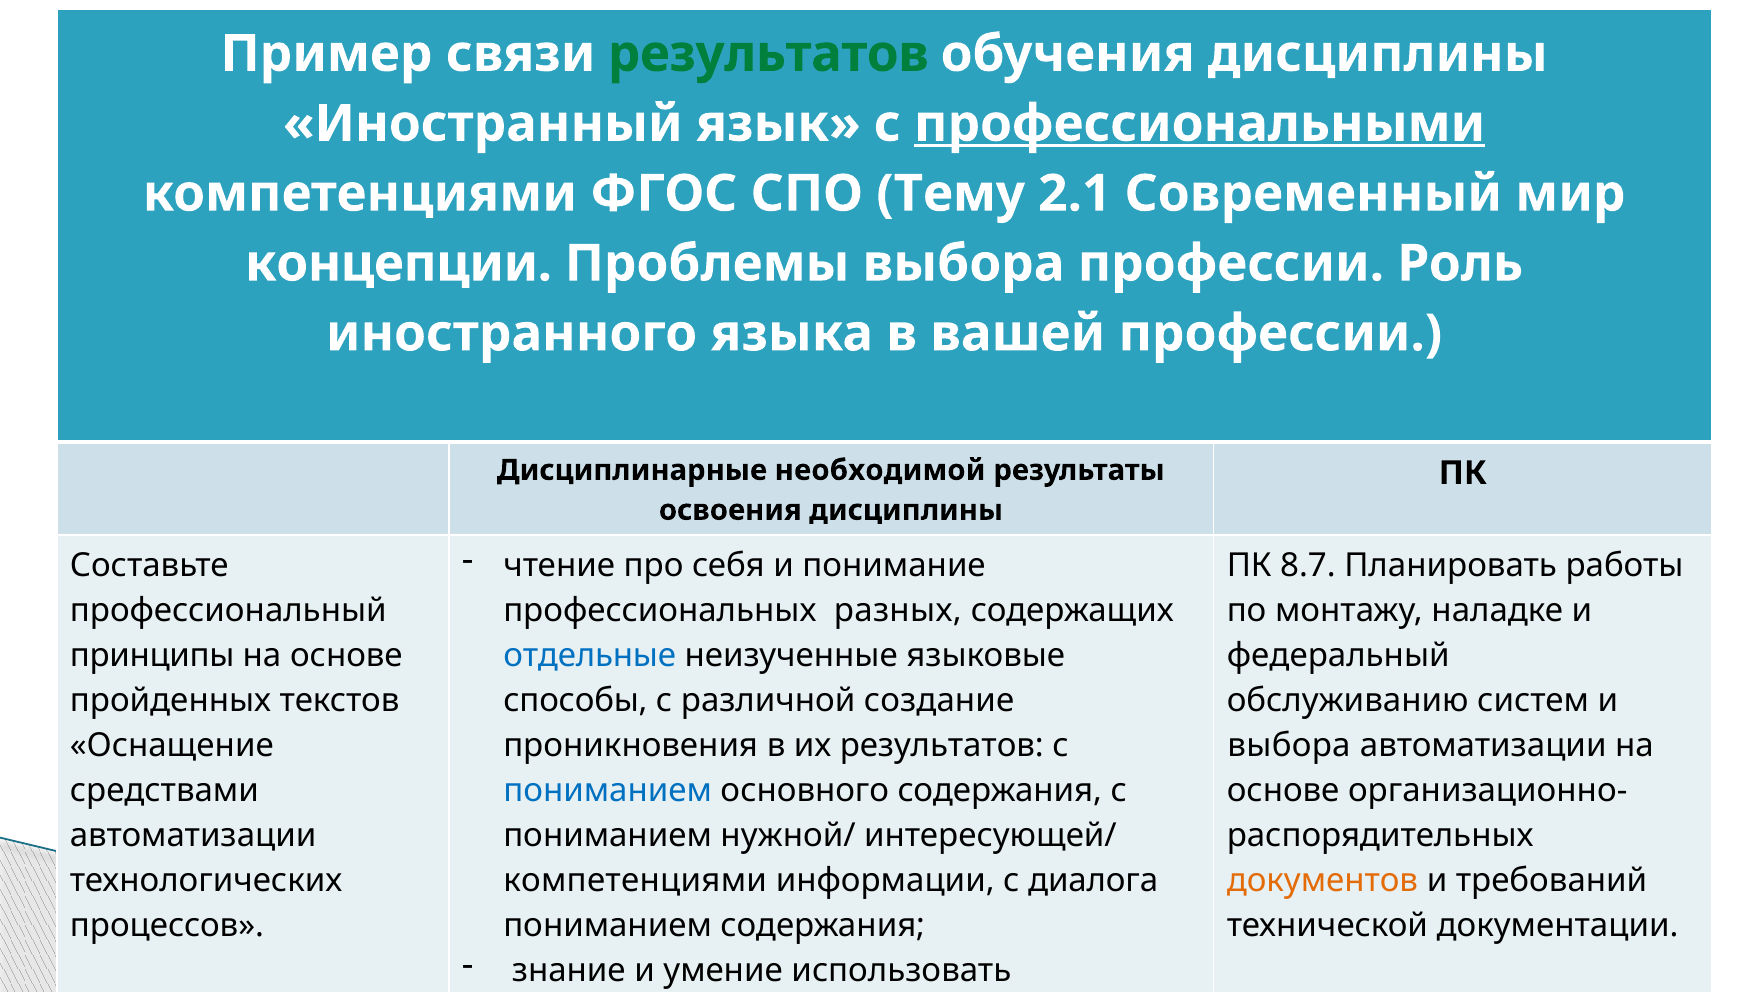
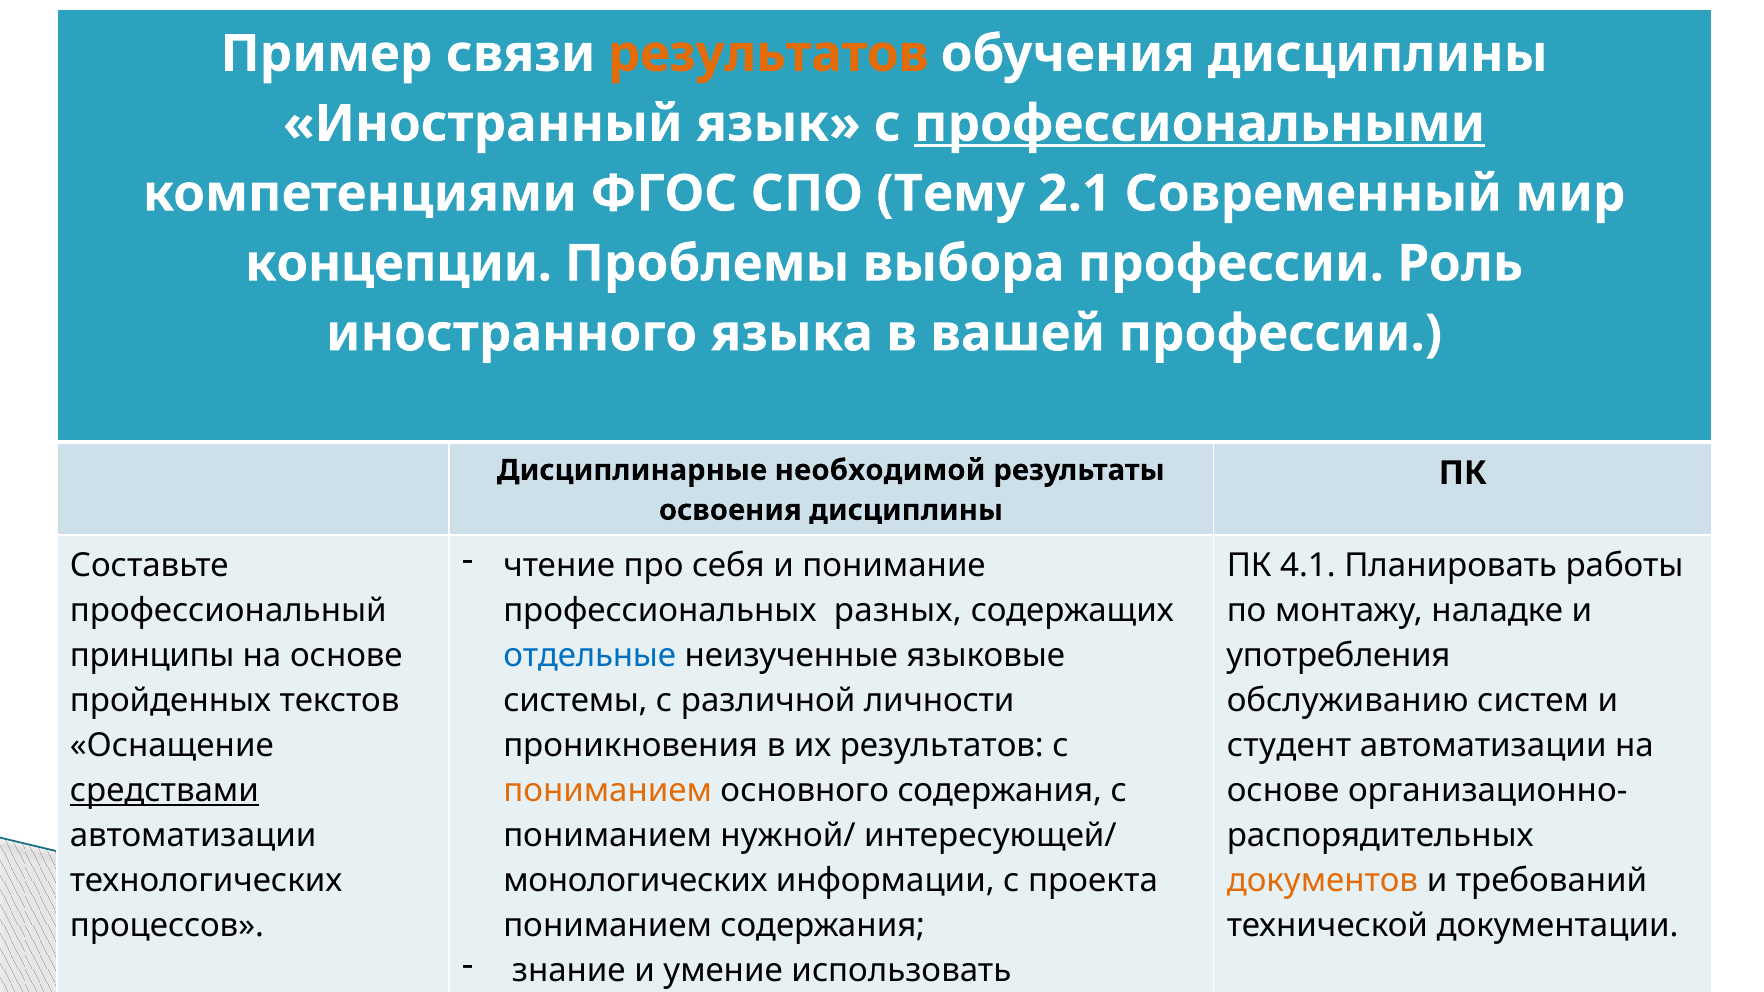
результатов at (768, 54) colour: green -> orange
8.7: 8.7 -> 4.1
федеральный: федеральный -> употребления
способы at (575, 701): способы -> системы
создание: создание -> личности
выбора at (1289, 746): выбора -> студент
средствами underline: none -> present
пониманием at (608, 791) colour: blue -> orange
компетенциями at (635, 881): компетенциями -> монологических
диалога: диалога -> проекта
